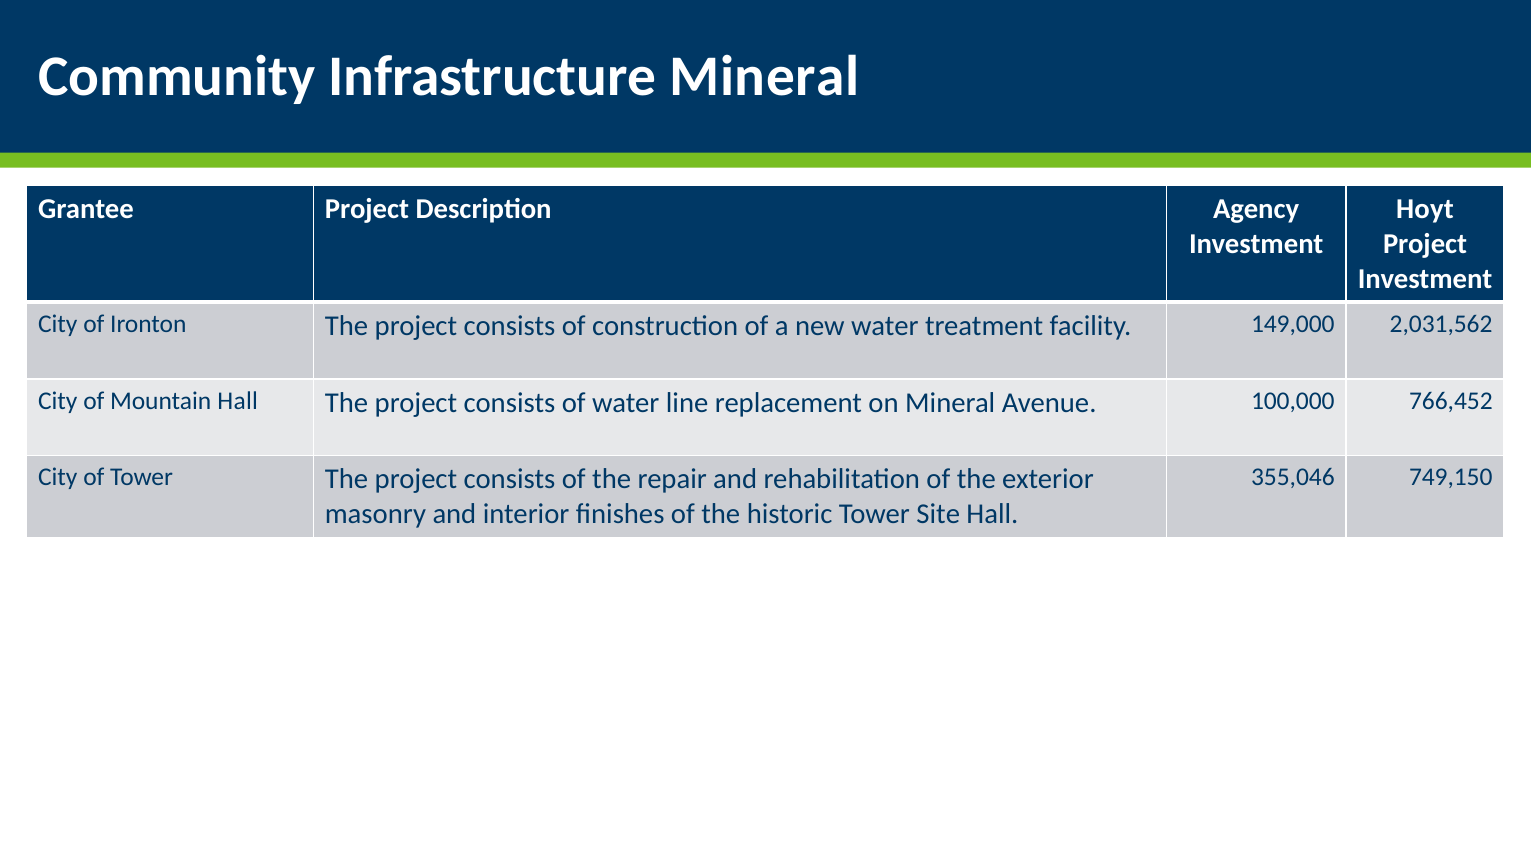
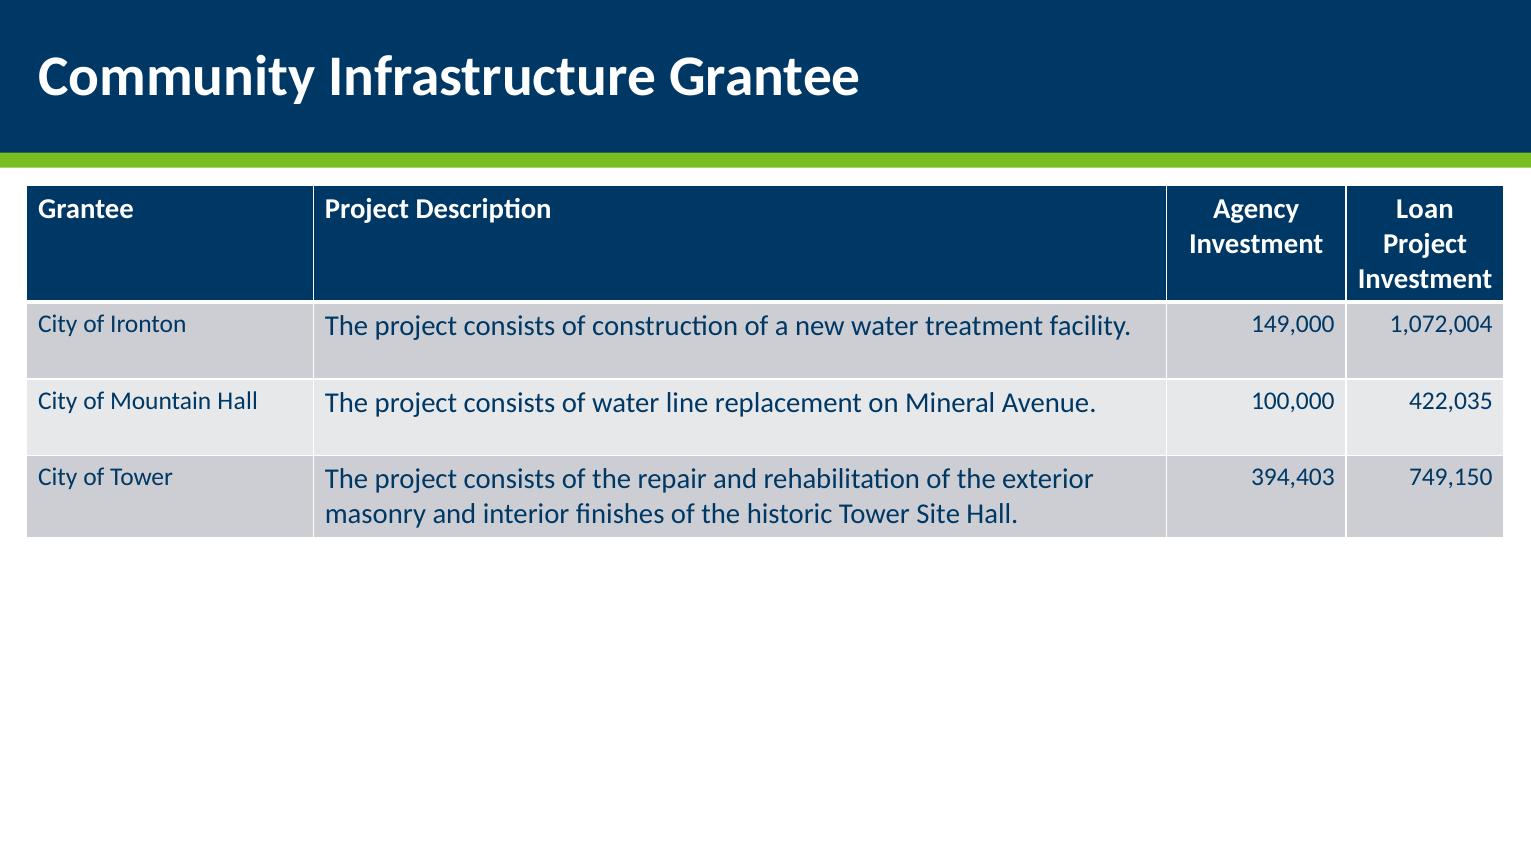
Infrastructure Mineral: Mineral -> Grantee
Hoyt: Hoyt -> Loan
2,031,562: 2,031,562 -> 1,072,004
766,452: 766,452 -> 422,035
355,046: 355,046 -> 394,403
